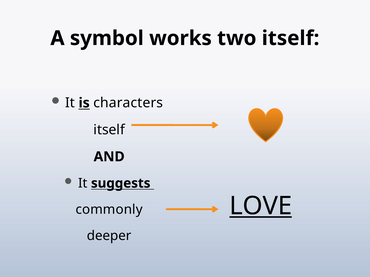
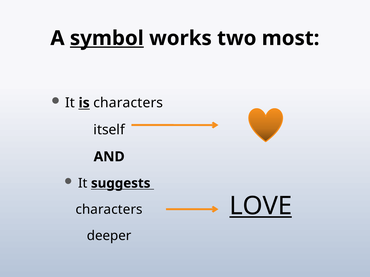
symbol underline: none -> present
two itself: itself -> most
commonly at (109, 210): commonly -> characters
